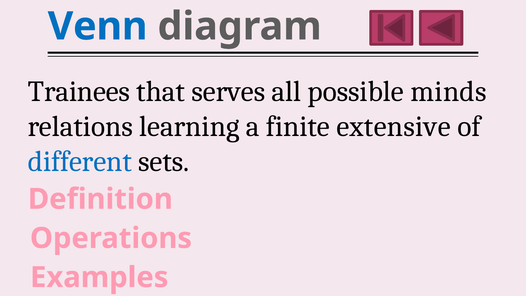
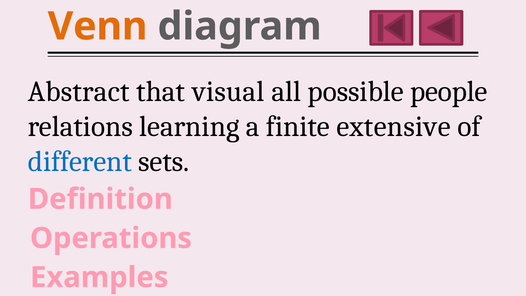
Venn colour: blue -> orange
Trainees: Trainees -> Abstract
serves: serves -> visual
minds: minds -> people
